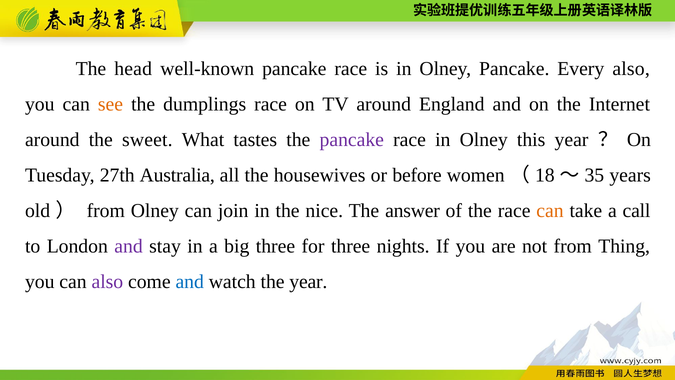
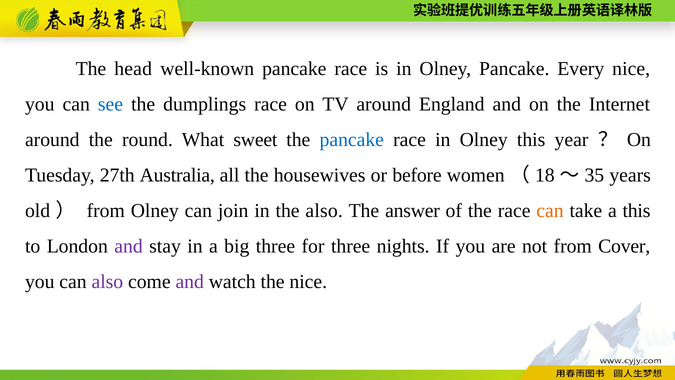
Every also: also -> nice
see colour: orange -> blue
sweet: sweet -> round
tastes: tastes -> sweet
pancake at (352, 140) colour: purple -> blue
the nice: nice -> also
a call: call -> this
Thing: Thing -> Cover
and at (190, 282) colour: blue -> purple
the year: year -> nice
